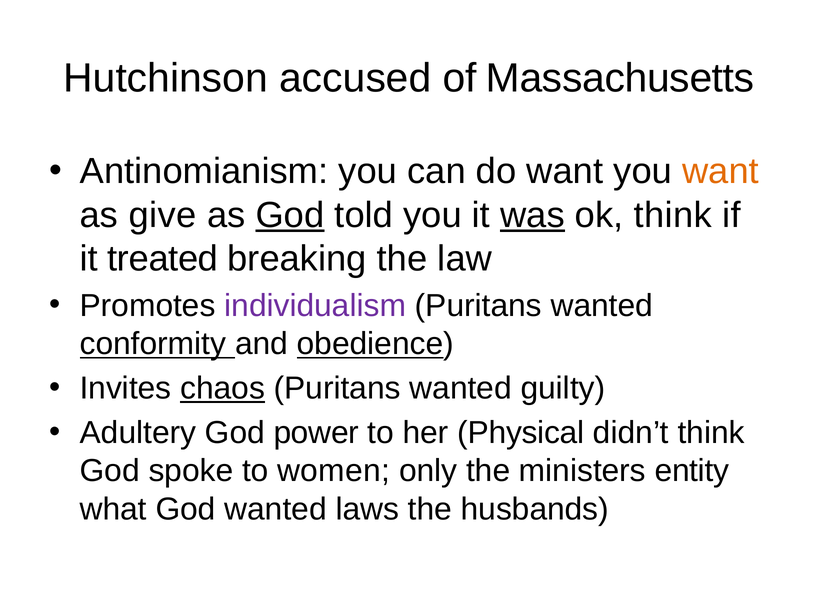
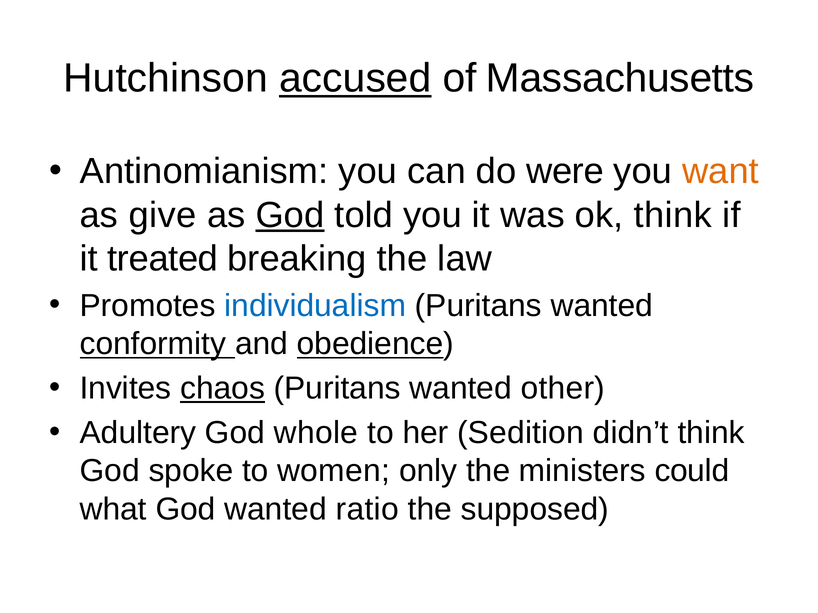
accused underline: none -> present
do want: want -> were
was underline: present -> none
individualism colour: purple -> blue
guilty: guilty -> other
power: power -> whole
Physical: Physical -> Sedition
entity: entity -> could
laws: laws -> ratio
husbands: husbands -> supposed
